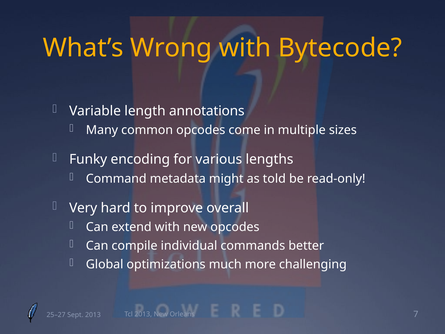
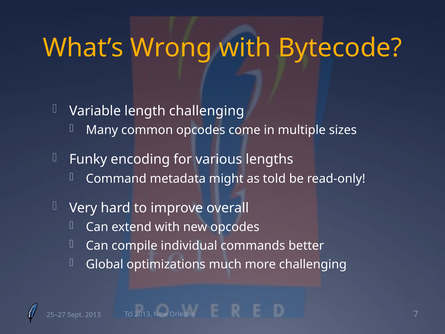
length annotations: annotations -> challenging
